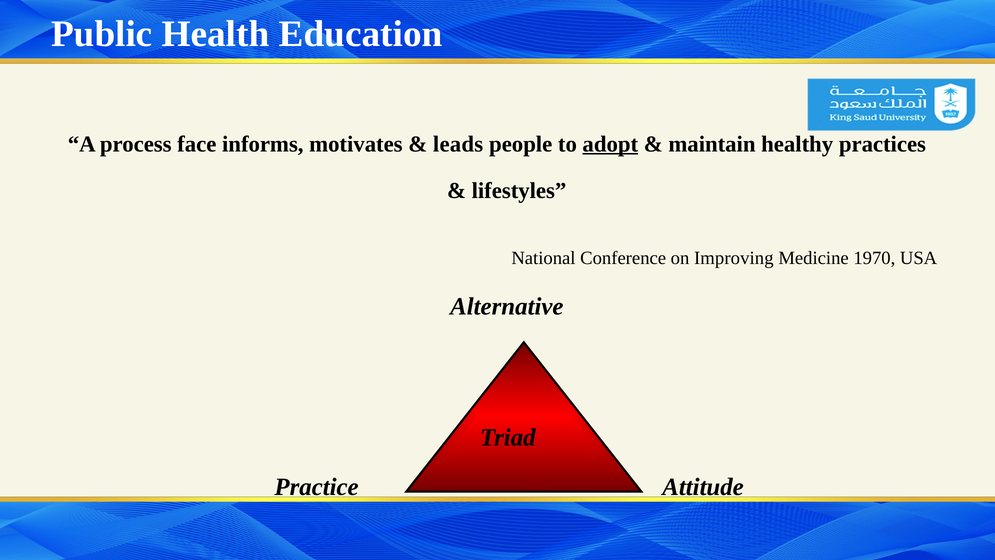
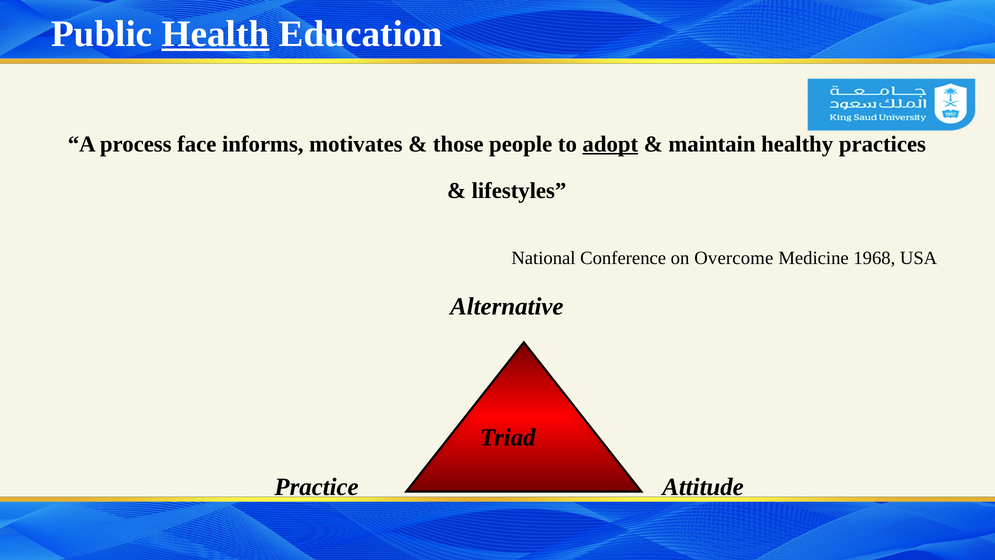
Health underline: none -> present
leads: leads -> those
Improving: Improving -> Overcome
1970: 1970 -> 1968
